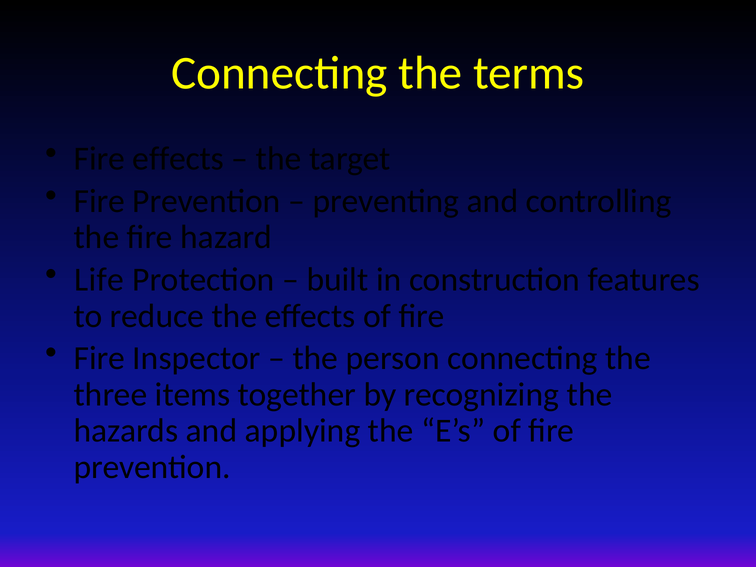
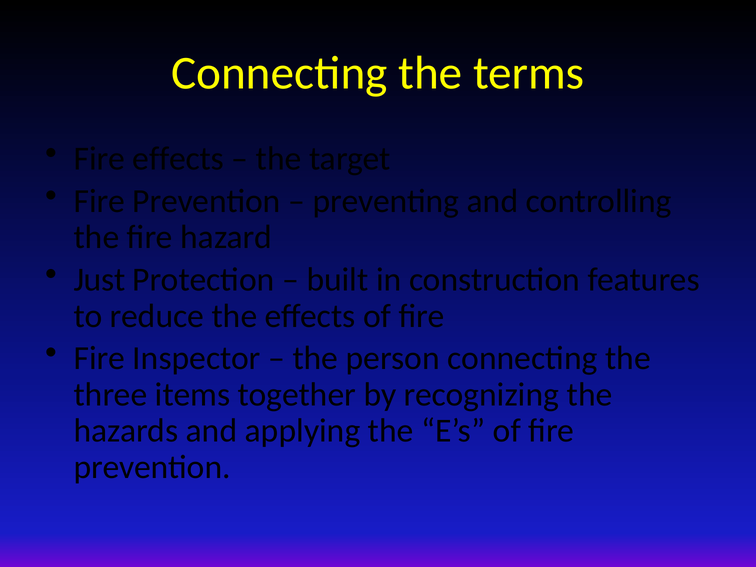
Life: Life -> Just
